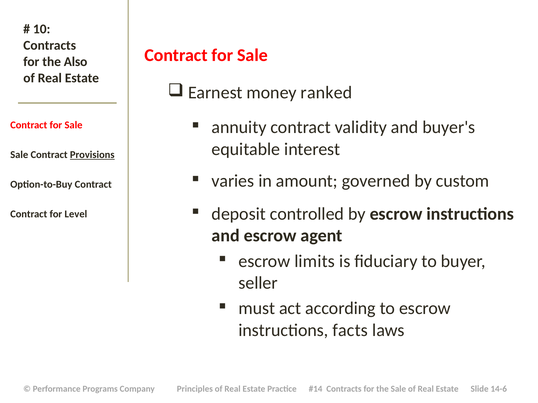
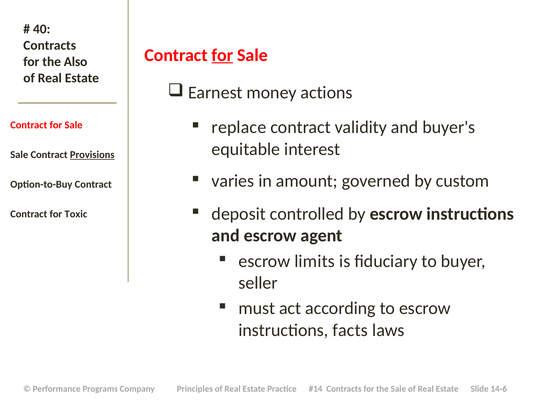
10: 10 -> 40
for at (222, 55) underline: none -> present
ranked: ranked -> actions
annuity: annuity -> replace
Level: Level -> Toxic
